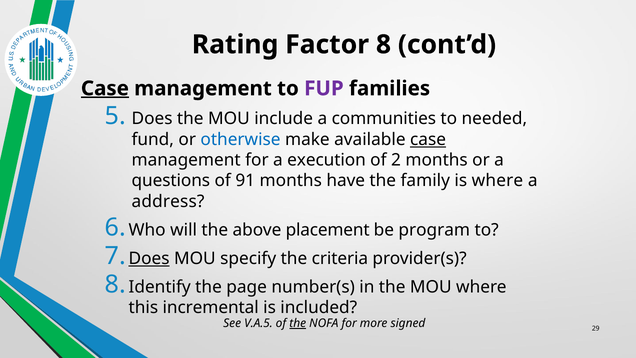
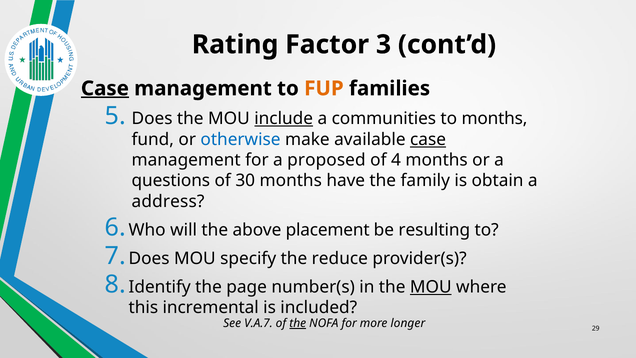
Factor 8: 8 -> 3
FUP colour: purple -> orange
include underline: none -> present
to needed: needed -> months
execution: execution -> proposed
2: 2 -> 4
91: 91 -> 30
is where: where -> obtain
program: program -> resulting
Does at (149, 258) underline: present -> none
criteria: criteria -> reduce
MOU at (431, 287) underline: none -> present
V.A.5: V.A.5 -> V.A.7
signed: signed -> longer
